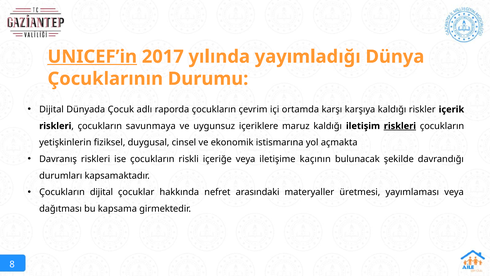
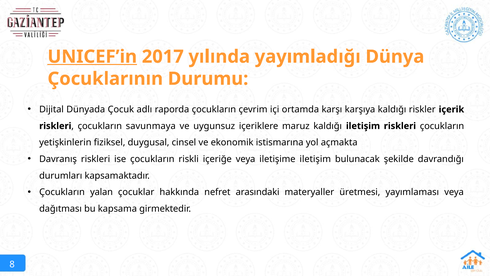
riskleri at (400, 126) underline: present -> none
iletişime kaçının: kaçının -> iletişim
Çocukların dijital: dijital -> yalan
